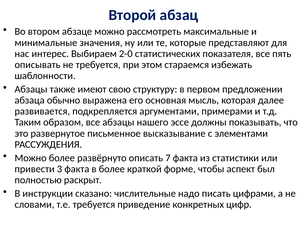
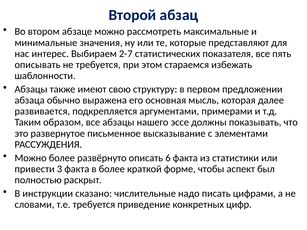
2-0: 2-0 -> 2-7
7: 7 -> 6
